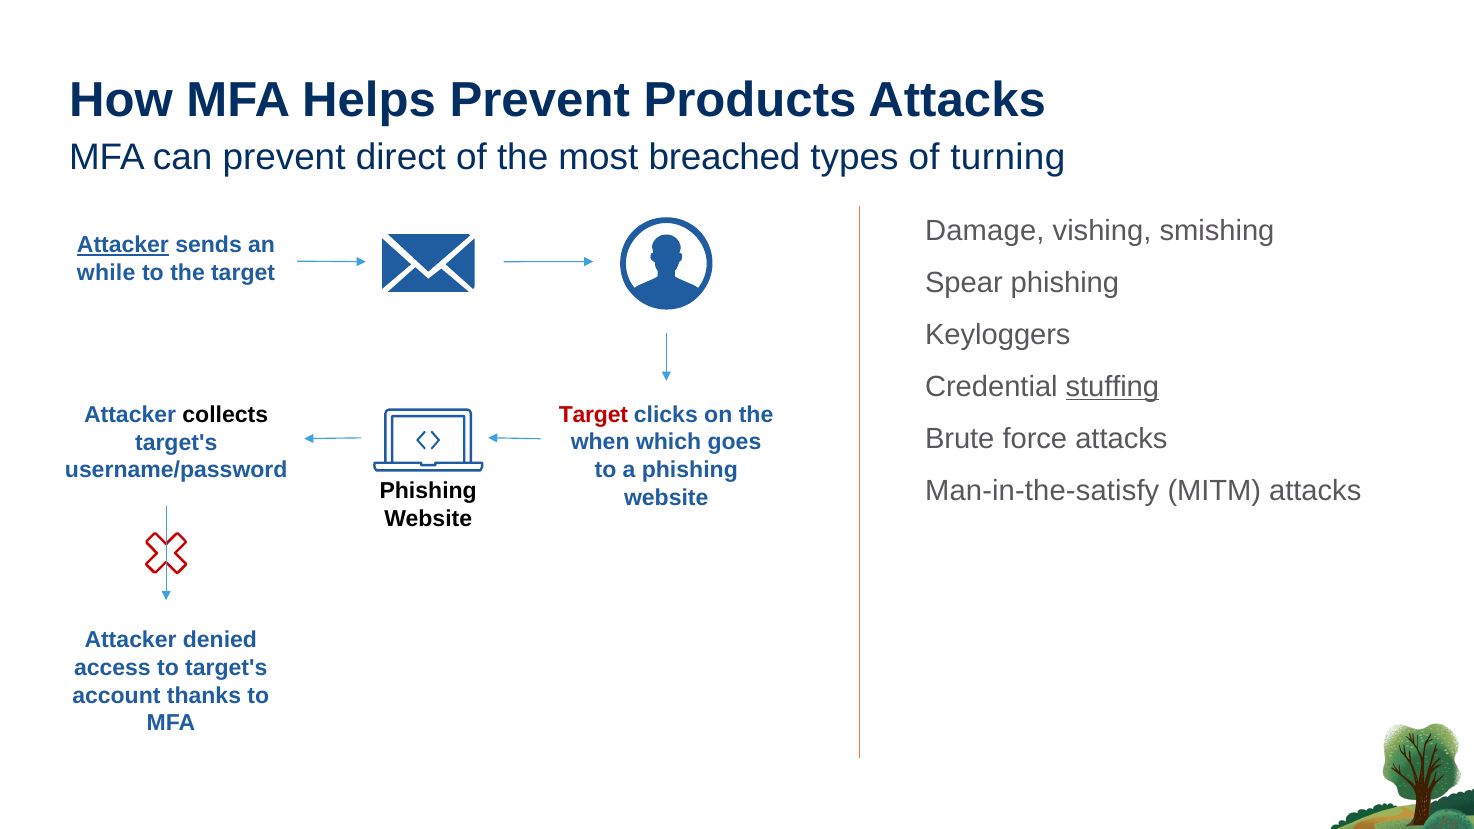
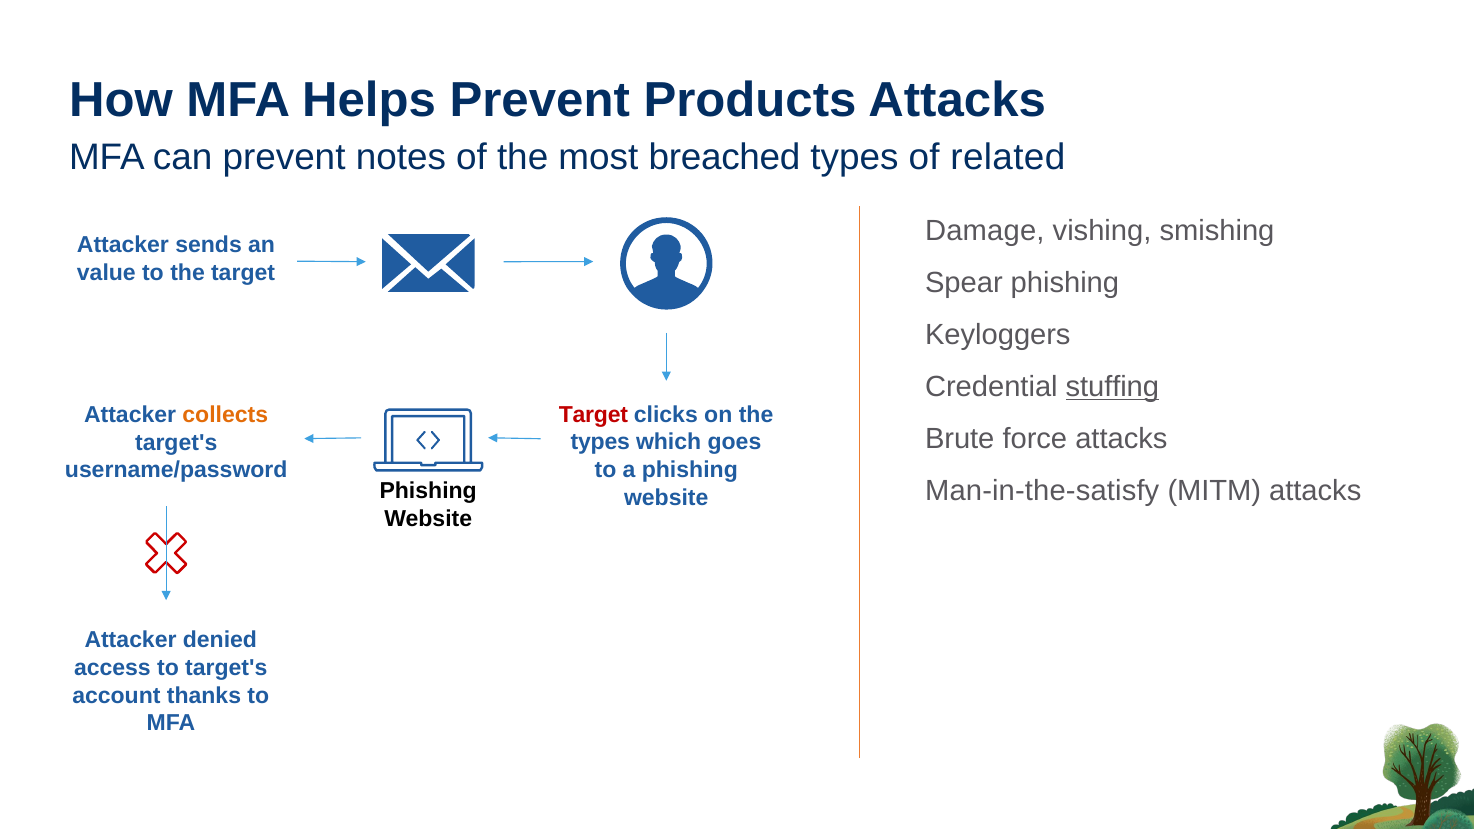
direct: direct -> notes
turning: turning -> related
Attacker at (123, 245) underline: present -> none
while: while -> value
collects colour: black -> orange
when at (600, 443): when -> types
